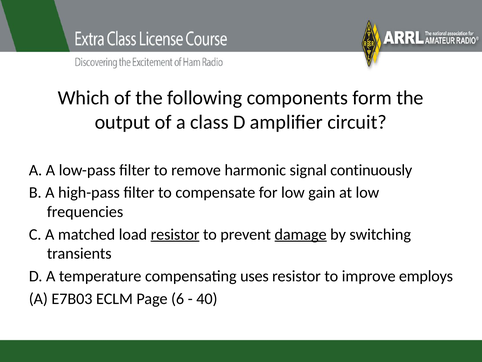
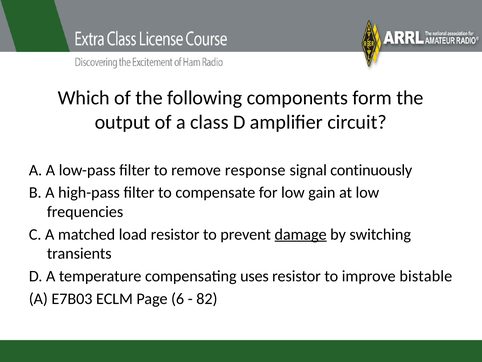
harmonic: harmonic -> response
resistor at (175, 234) underline: present -> none
employs: employs -> bistable
40: 40 -> 82
